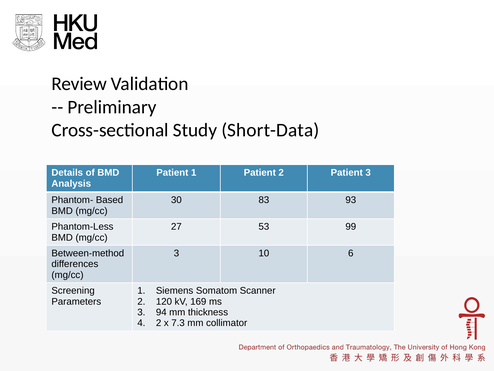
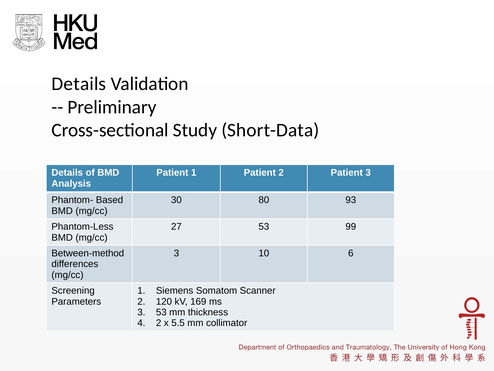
Review at (79, 84): Review -> Details
83: 83 -> 80
3 94: 94 -> 53
7.3: 7.3 -> 5.5
